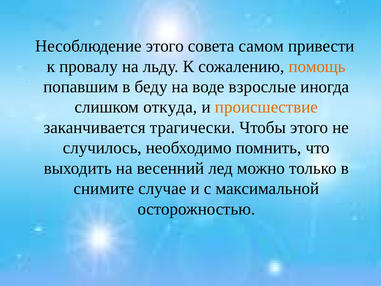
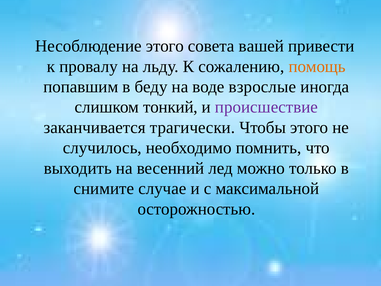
самом: самом -> вашей
откуда: откуда -> тонкий
происшествие colour: orange -> purple
